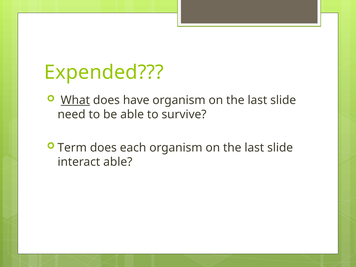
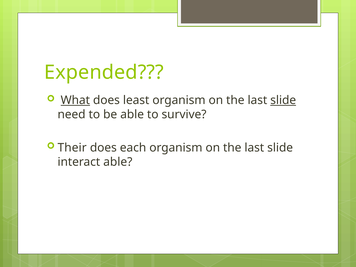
have: have -> least
slide at (283, 100) underline: none -> present
Term: Term -> Their
